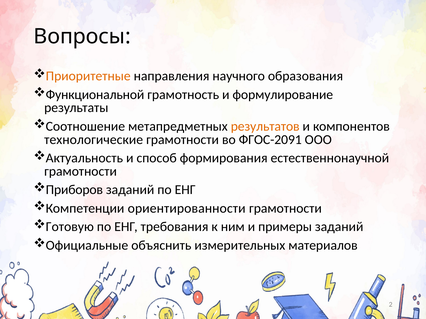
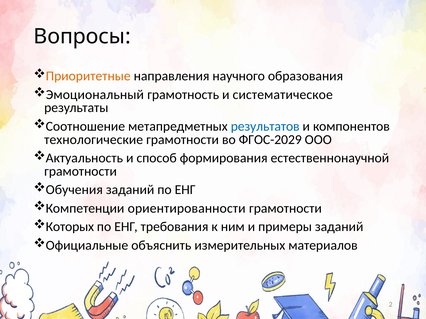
Функциональной: Функциональной -> Эмоциональный
формулирование: формулирование -> систематическое
результатов colour: orange -> blue
ФГОС-2091: ФГОС-2091 -> ФГОС-2029
Приборов: Приборов -> Обучения
Готовую: Готовую -> Которых
